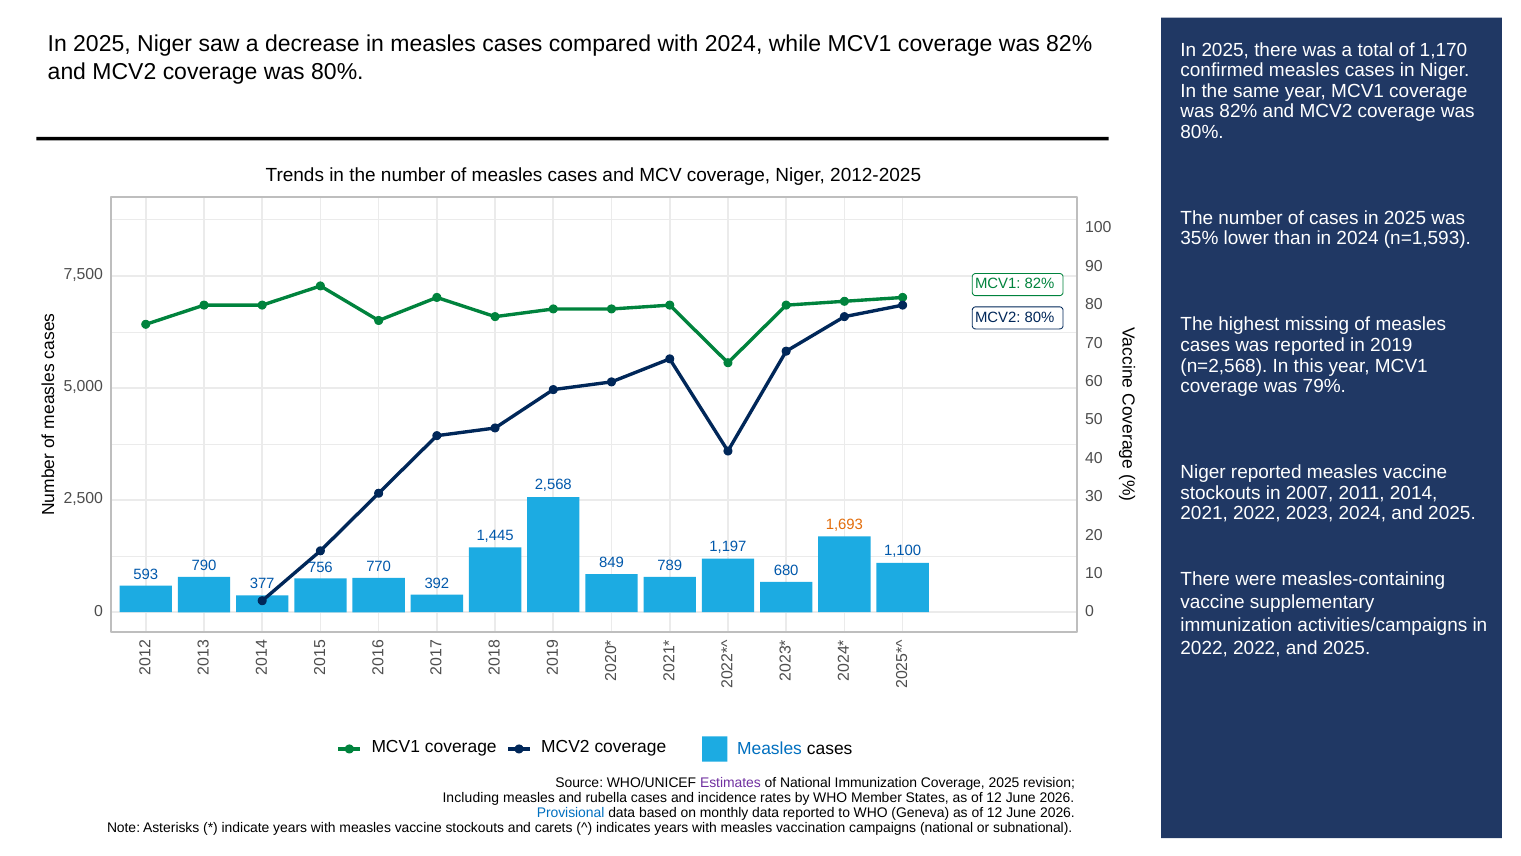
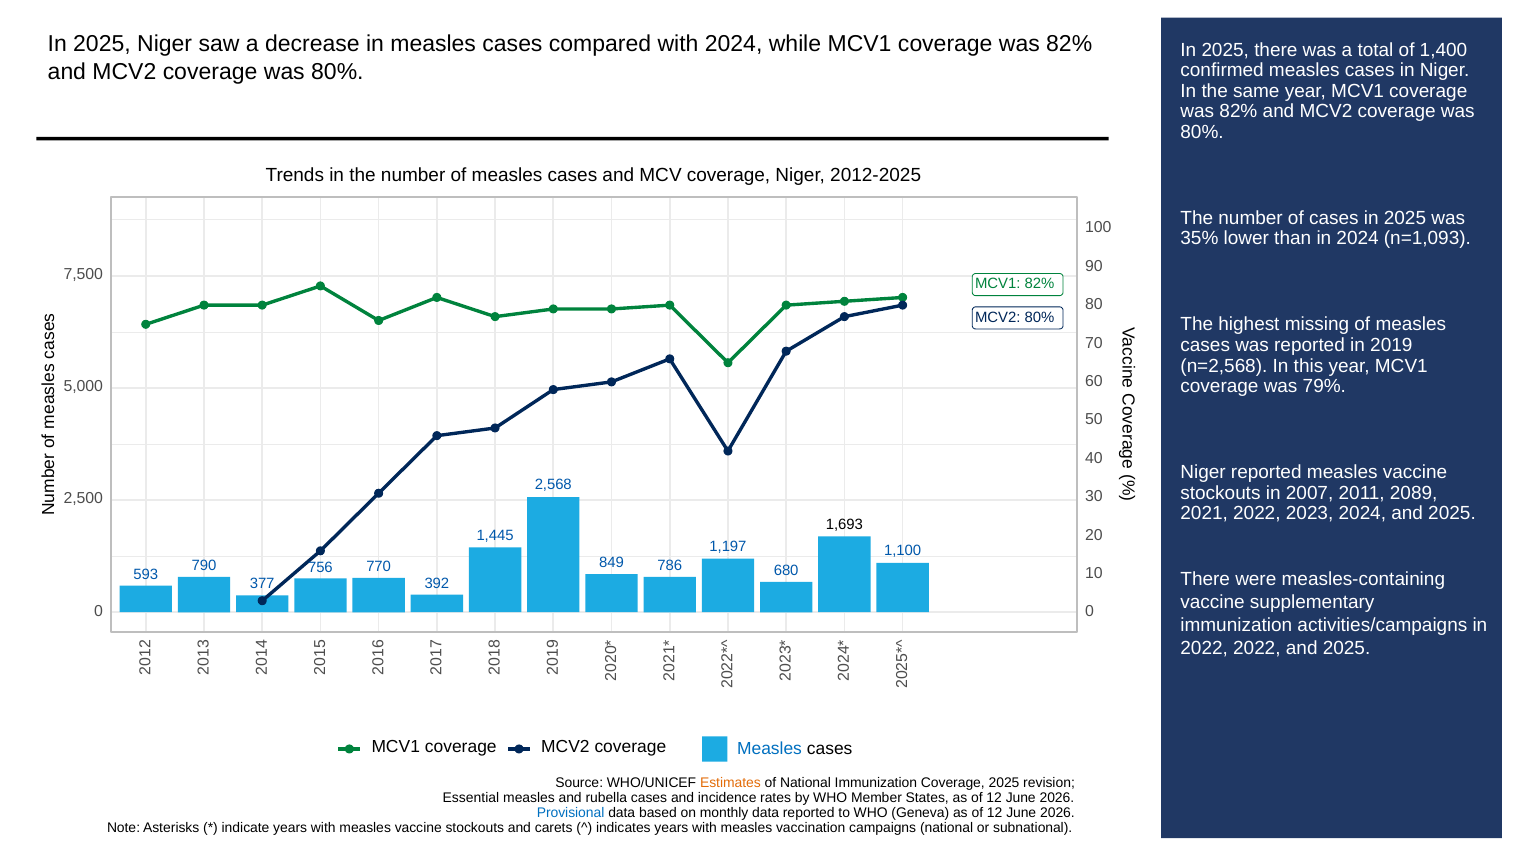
1,170: 1,170 -> 1,400
n=1,593: n=1,593 -> n=1,093
2014: 2014 -> 2089
1,693 colour: orange -> black
789: 789 -> 786
Estimates colour: purple -> orange
Including: Including -> Essential
